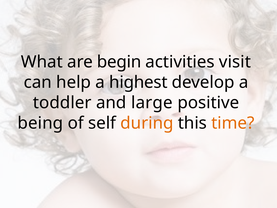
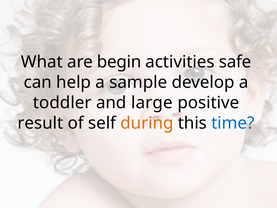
visit: visit -> safe
highest: highest -> sample
being: being -> result
time colour: orange -> blue
